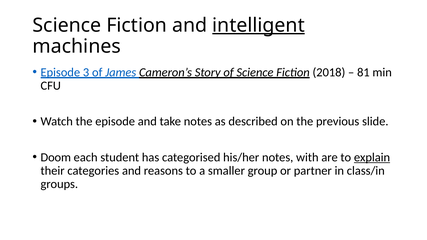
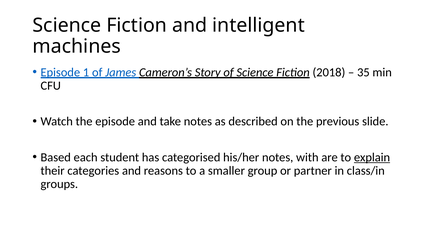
intelligent underline: present -> none
3: 3 -> 1
81: 81 -> 35
Doom: Doom -> Based
